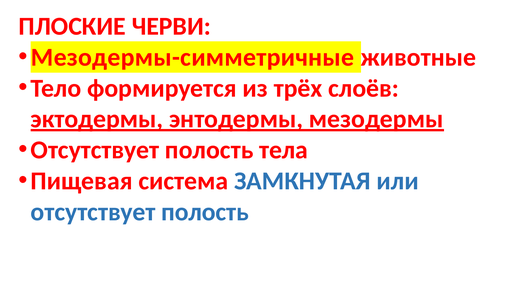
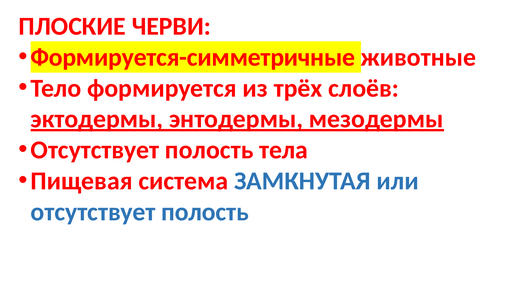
Мезодермы-симметричные: Мезодермы-симметричные -> Формируется-симметричные
